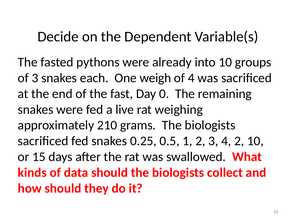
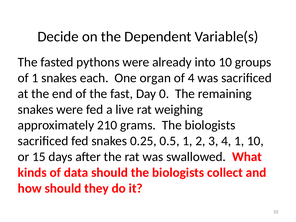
of 3: 3 -> 1
weigh: weigh -> organ
4 2: 2 -> 1
